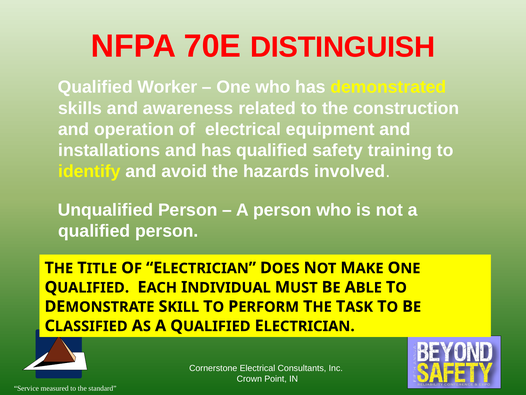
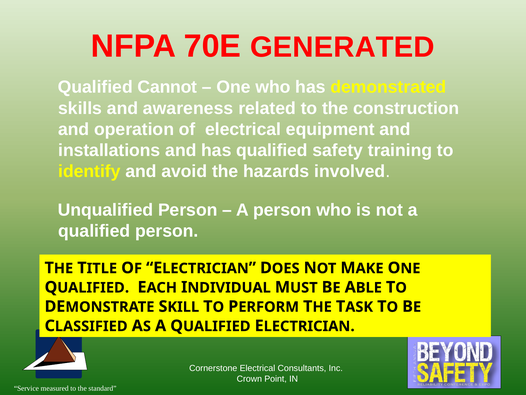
DISTINGUISH: DISTINGUISH -> GENERATED
Worker: Worker -> Cannot
